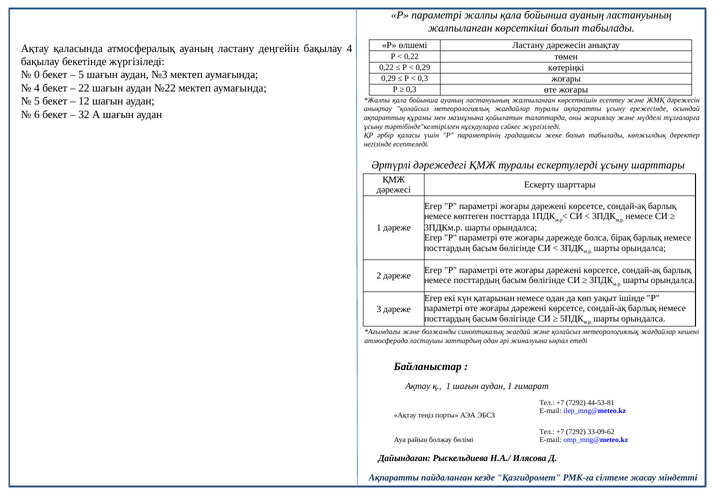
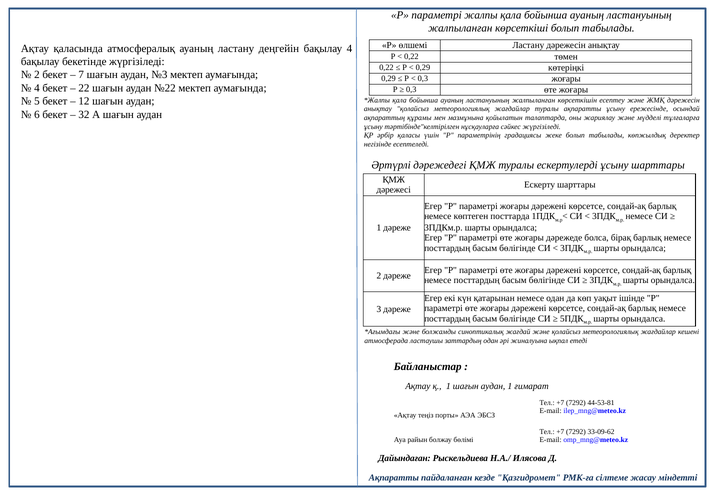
0 at (37, 75): 0 -> 2
5 at (81, 75): 5 -> 7
